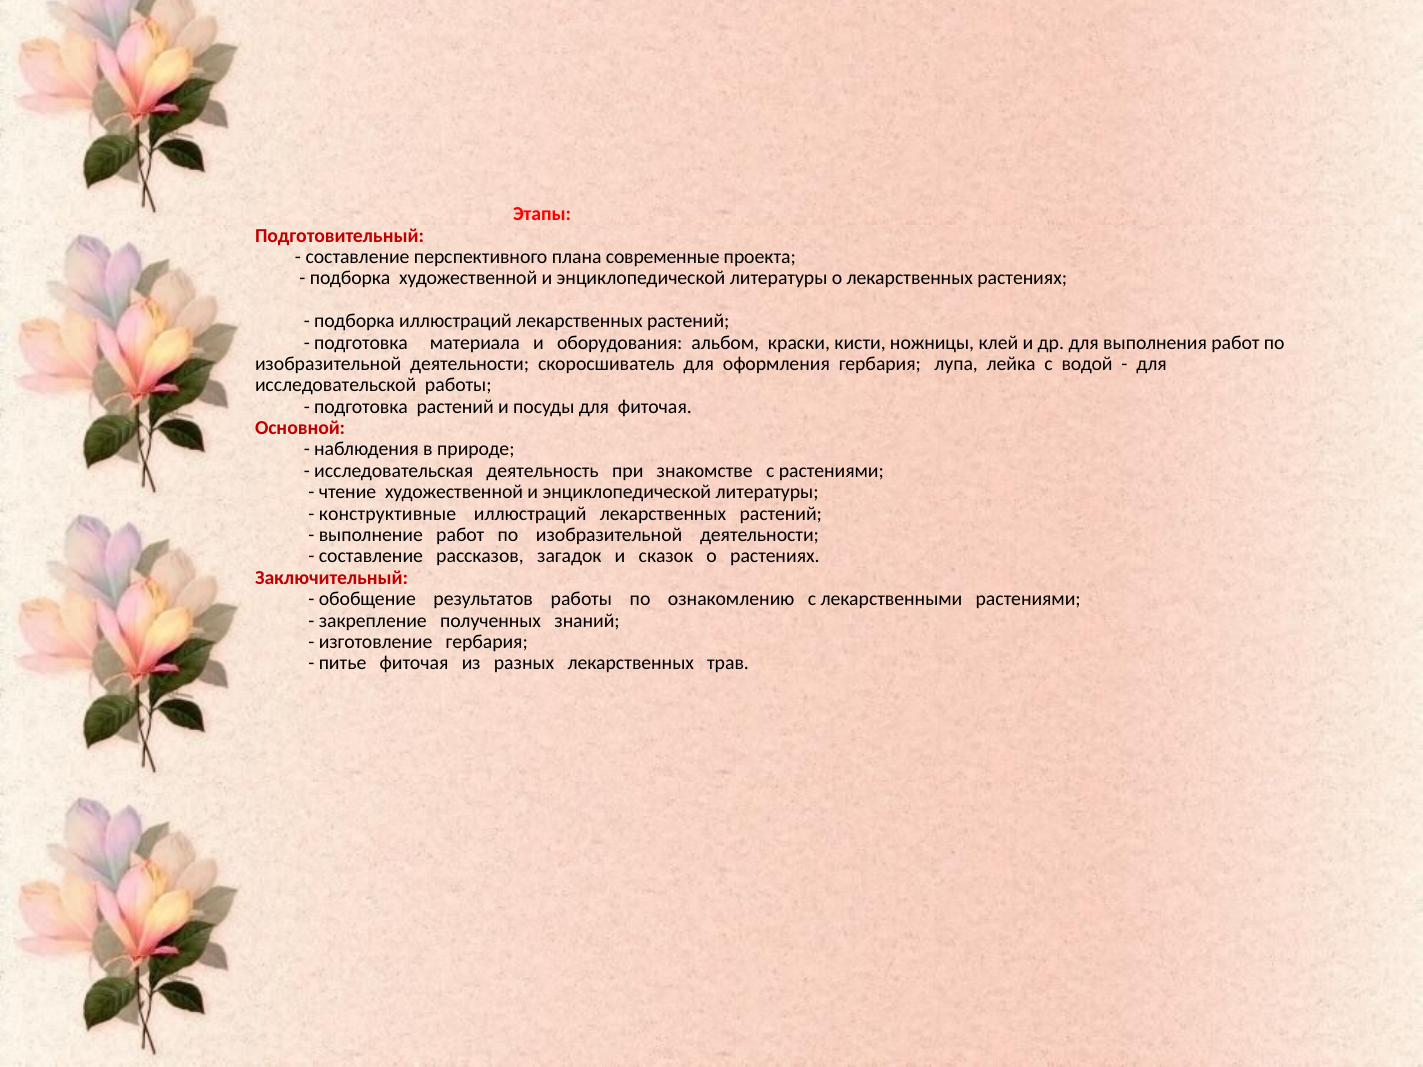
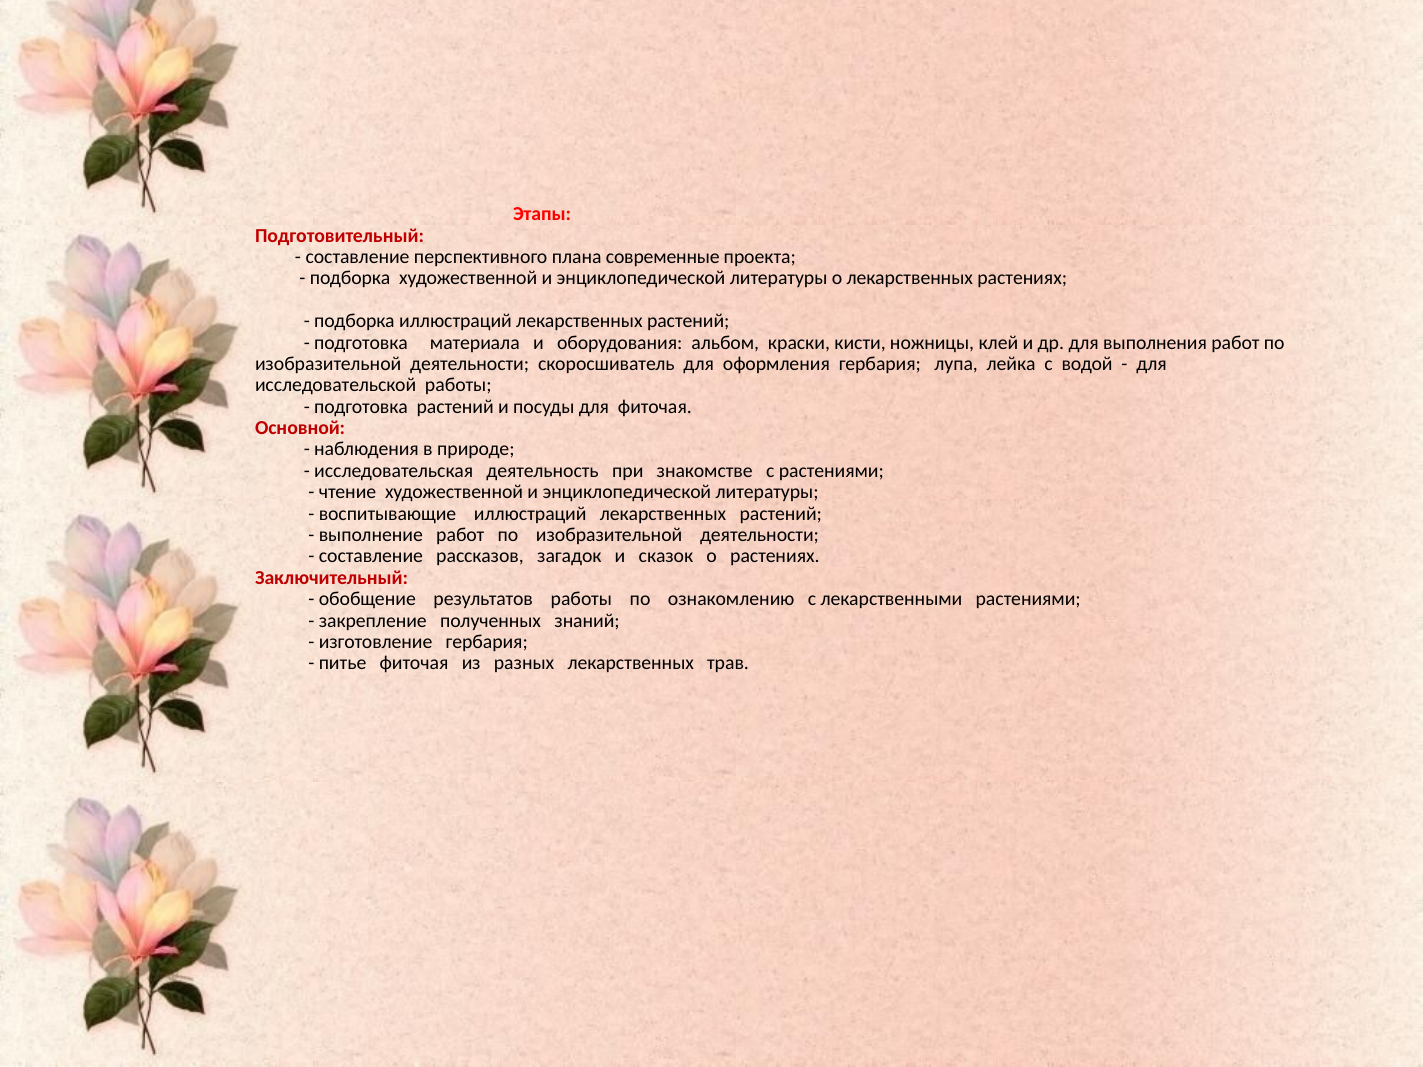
конструктивные: конструктивные -> воспитывающие
